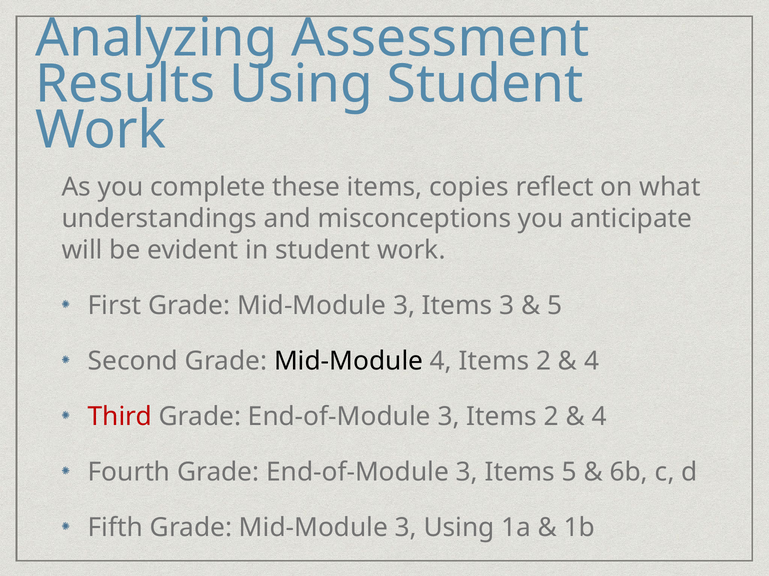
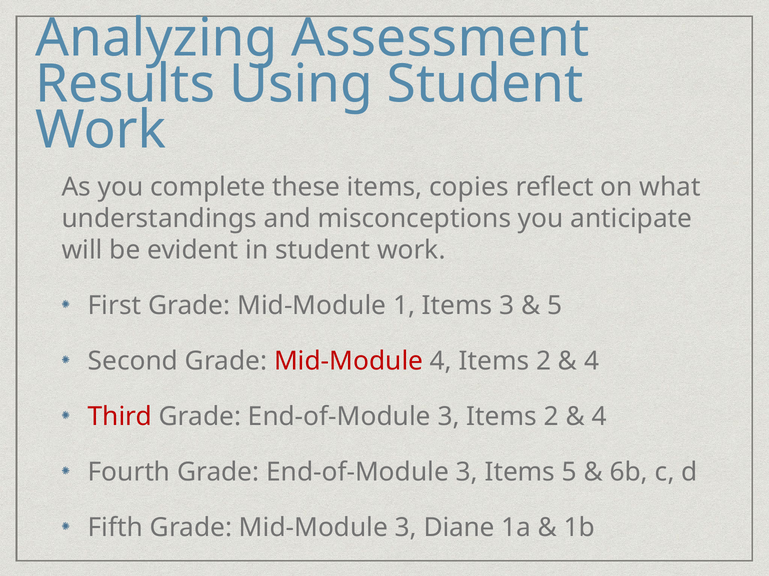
First Grade Mid-Module 3: 3 -> 1
Mid-Module at (349, 362) colour: black -> red
3 Using: Using -> Diane
